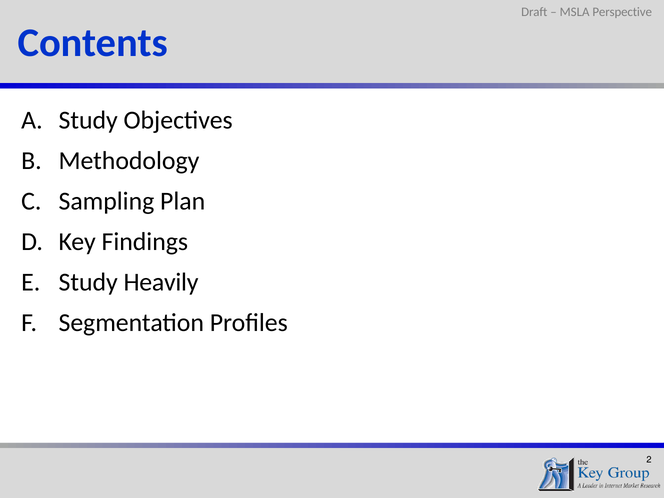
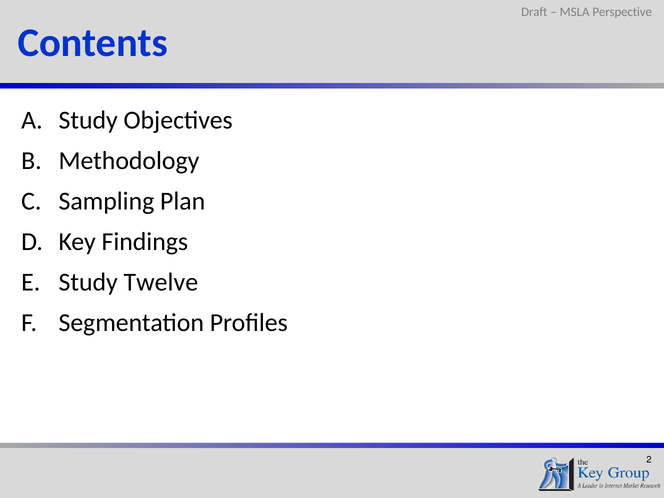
Heavily: Heavily -> Twelve
